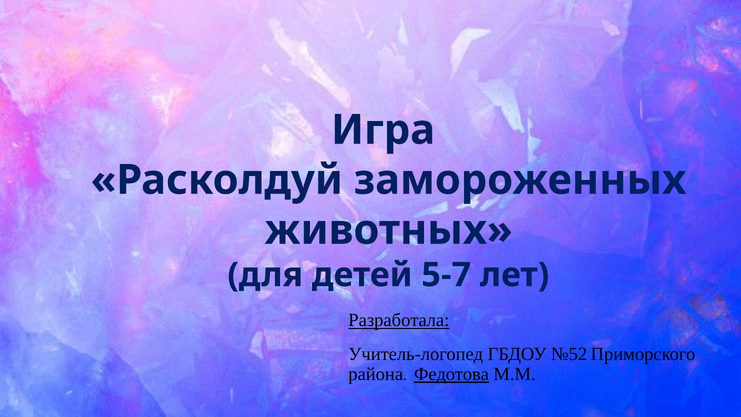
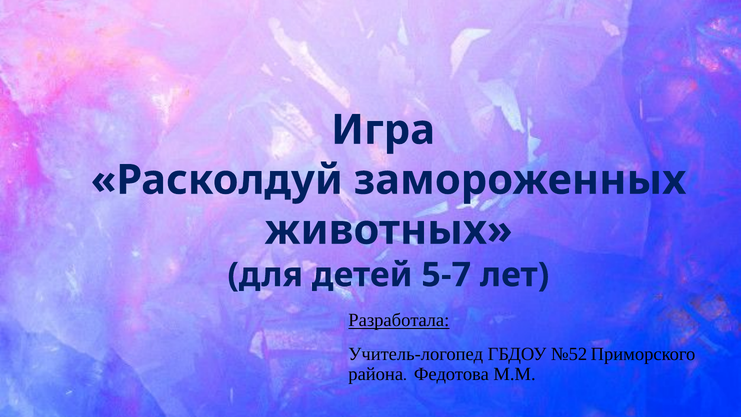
Федотова underline: present -> none
